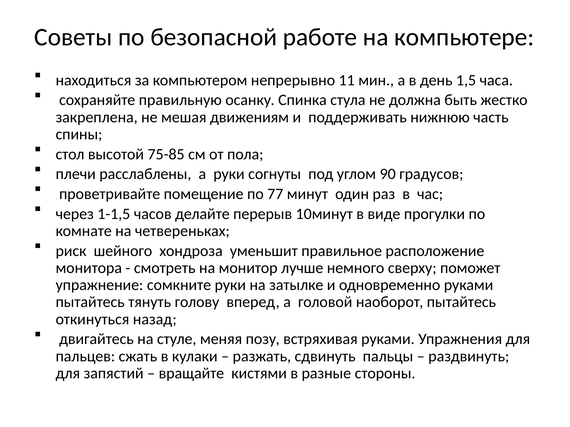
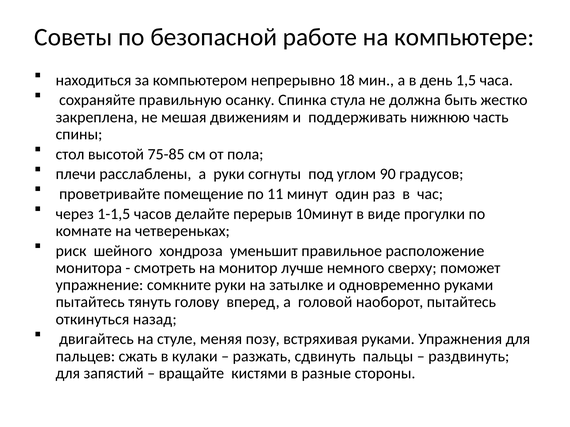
11: 11 -> 18
77: 77 -> 11
